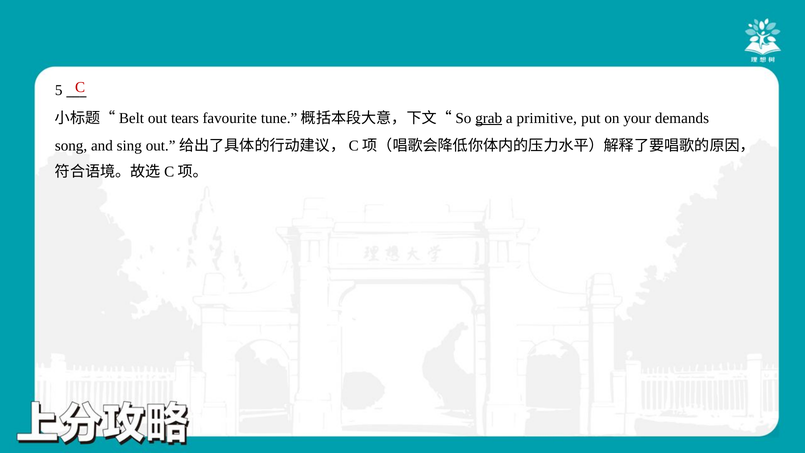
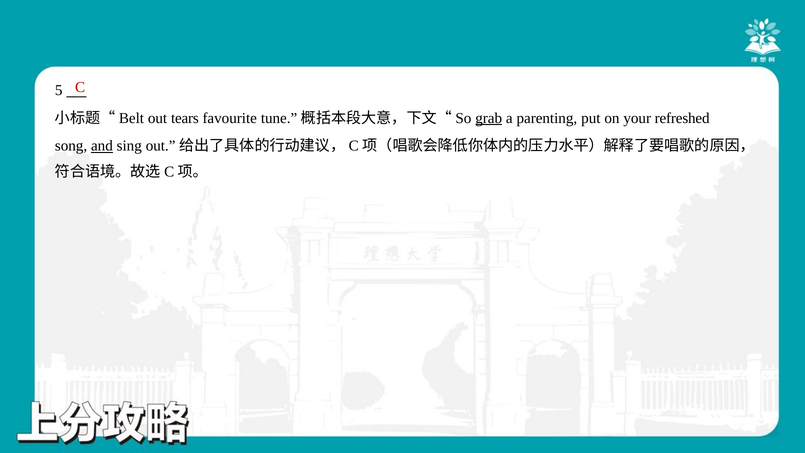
primitive: primitive -> parenting
demands: demands -> refreshed
and underline: none -> present
